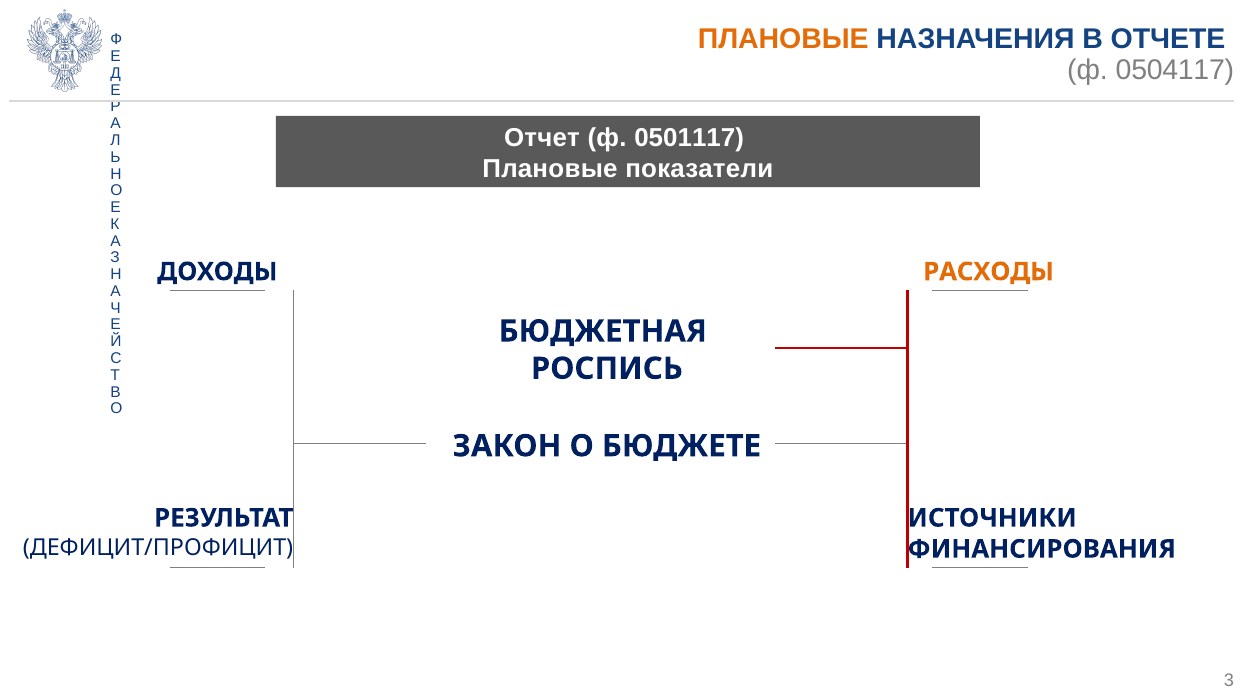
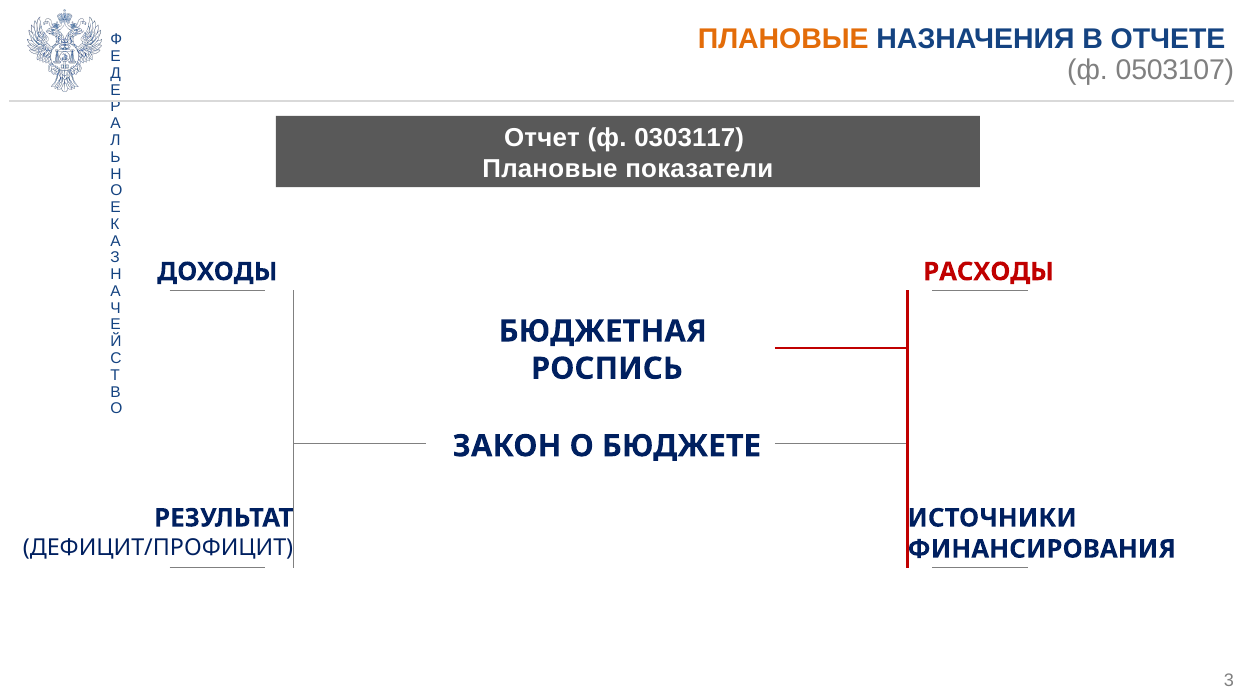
0504117: 0504117 -> 0503107
0501117: 0501117 -> 0303117
РАСХОДЫ colour: orange -> red
